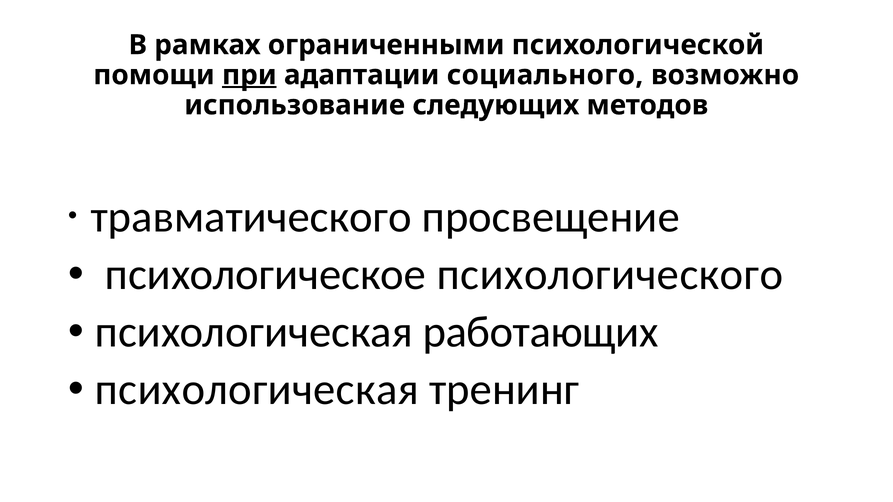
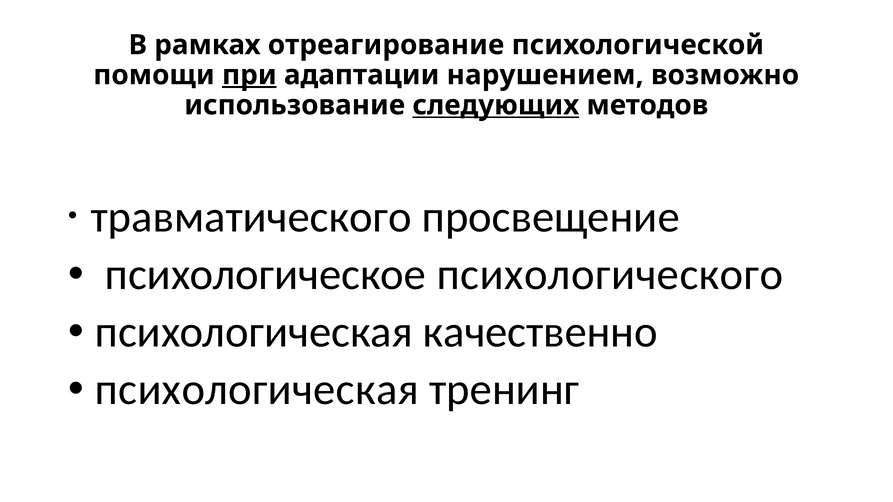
ограниченными: ограниченными -> отреагирование
социального: социального -> нарушением
следующих underline: none -> present
работающих: работающих -> качественно
